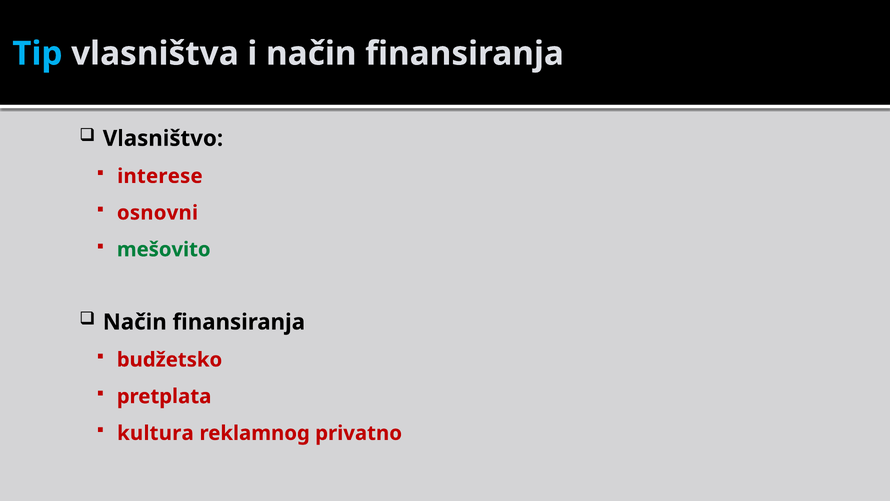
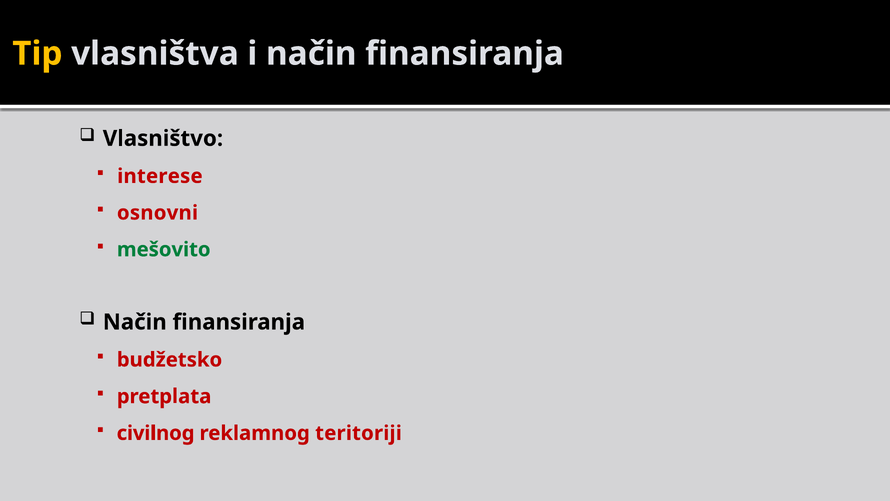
Tip colour: light blue -> yellow
kultura: kultura -> civilnog
privatno: privatno -> teritoriji
